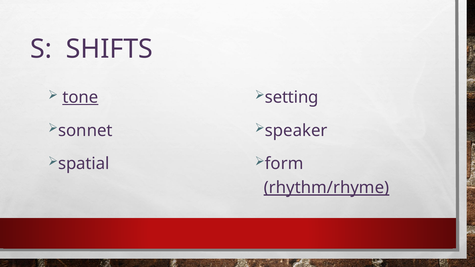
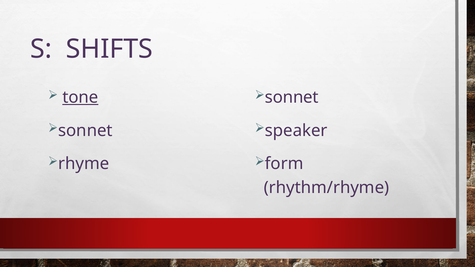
setting at (292, 97): setting -> sonnet
spatial: spatial -> rhyme
rhythm/rhyme underline: present -> none
